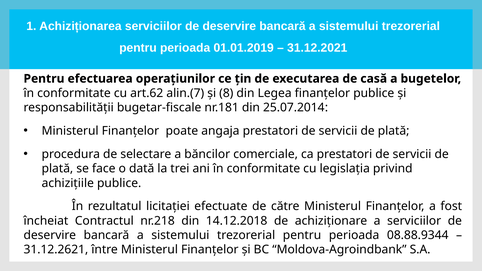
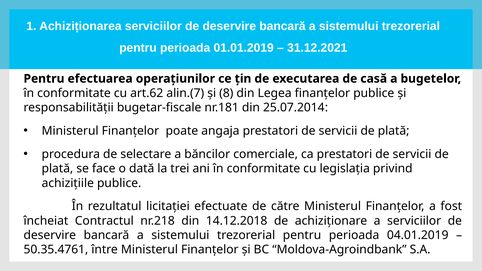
08.88.9344: 08.88.9344 -> 04.01.2019
31.12.2621: 31.12.2621 -> 50.35.4761
